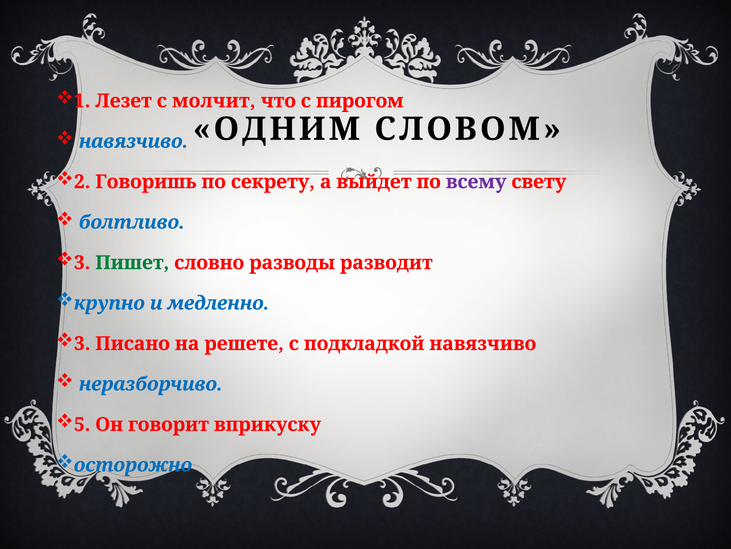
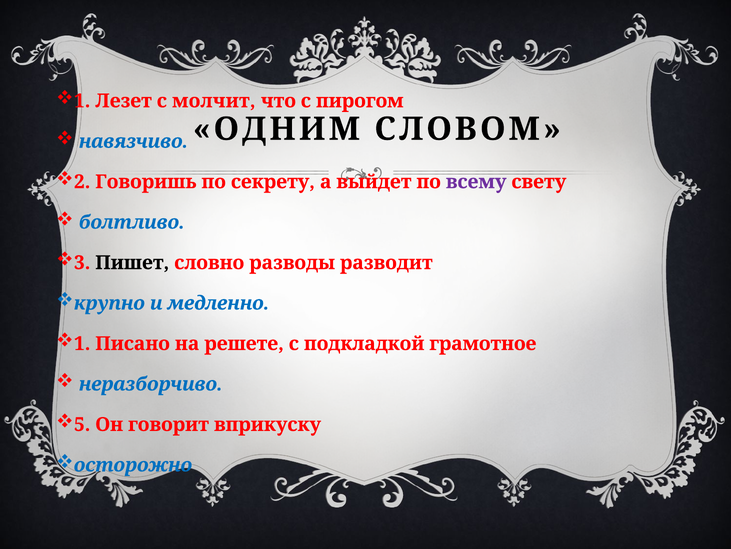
Пишет colour: green -> black
3 at (82, 343): 3 -> 1
подкладкой навязчиво: навязчиво -> грамотное
